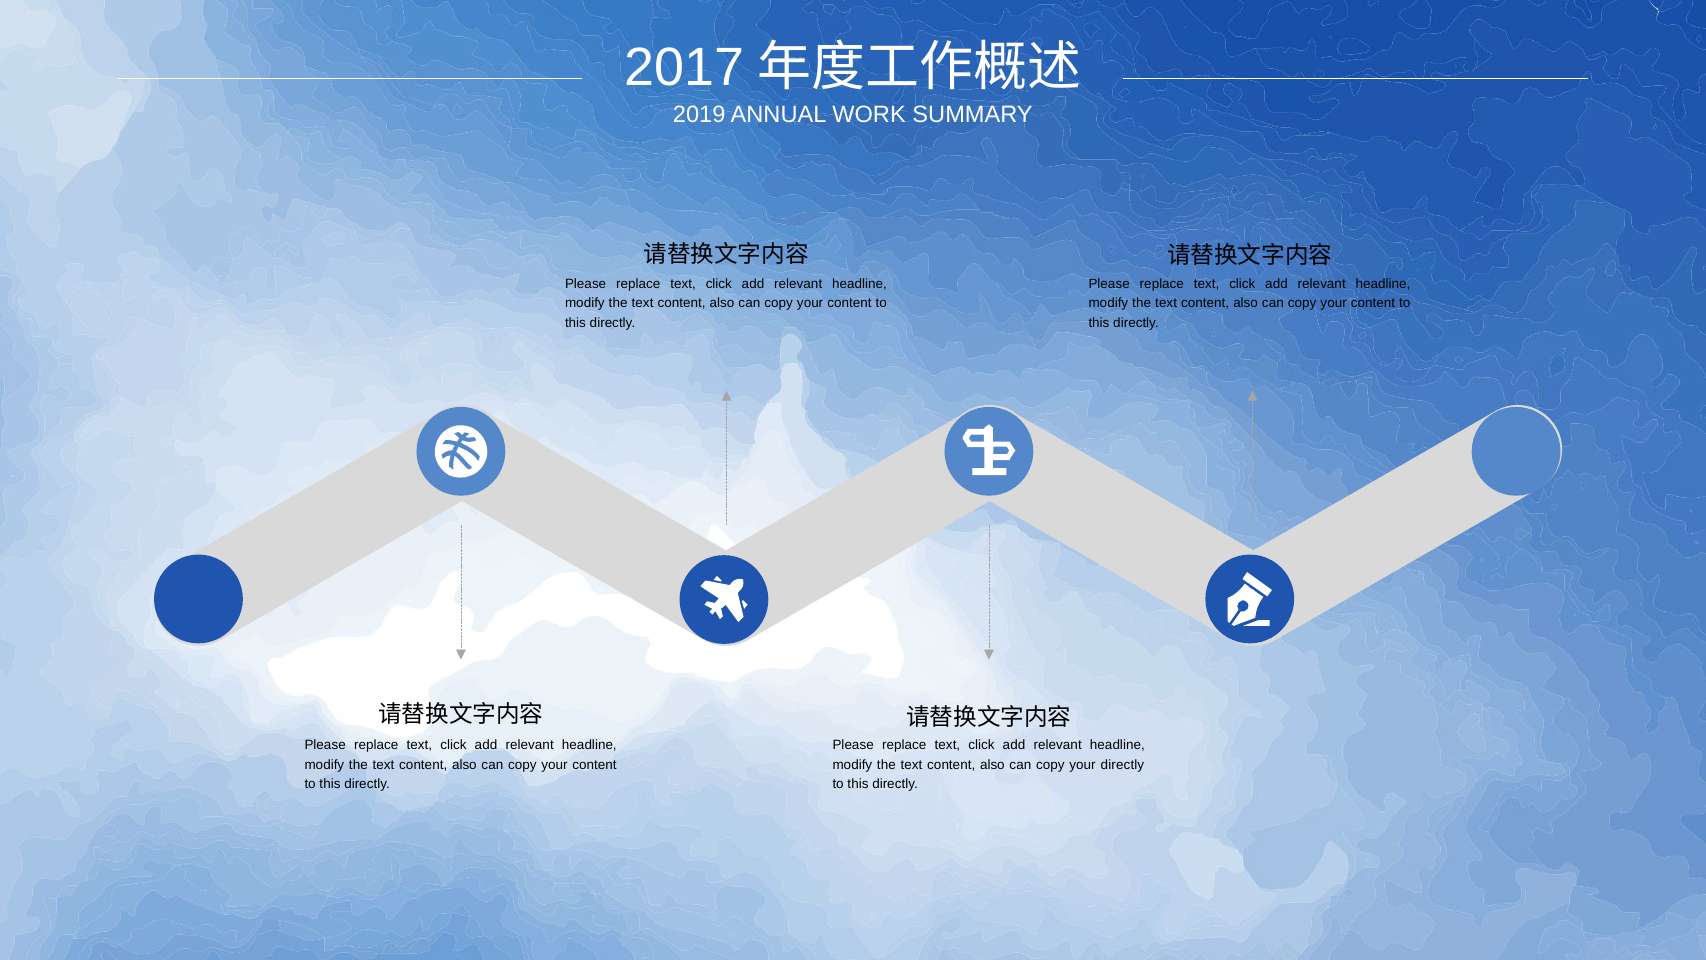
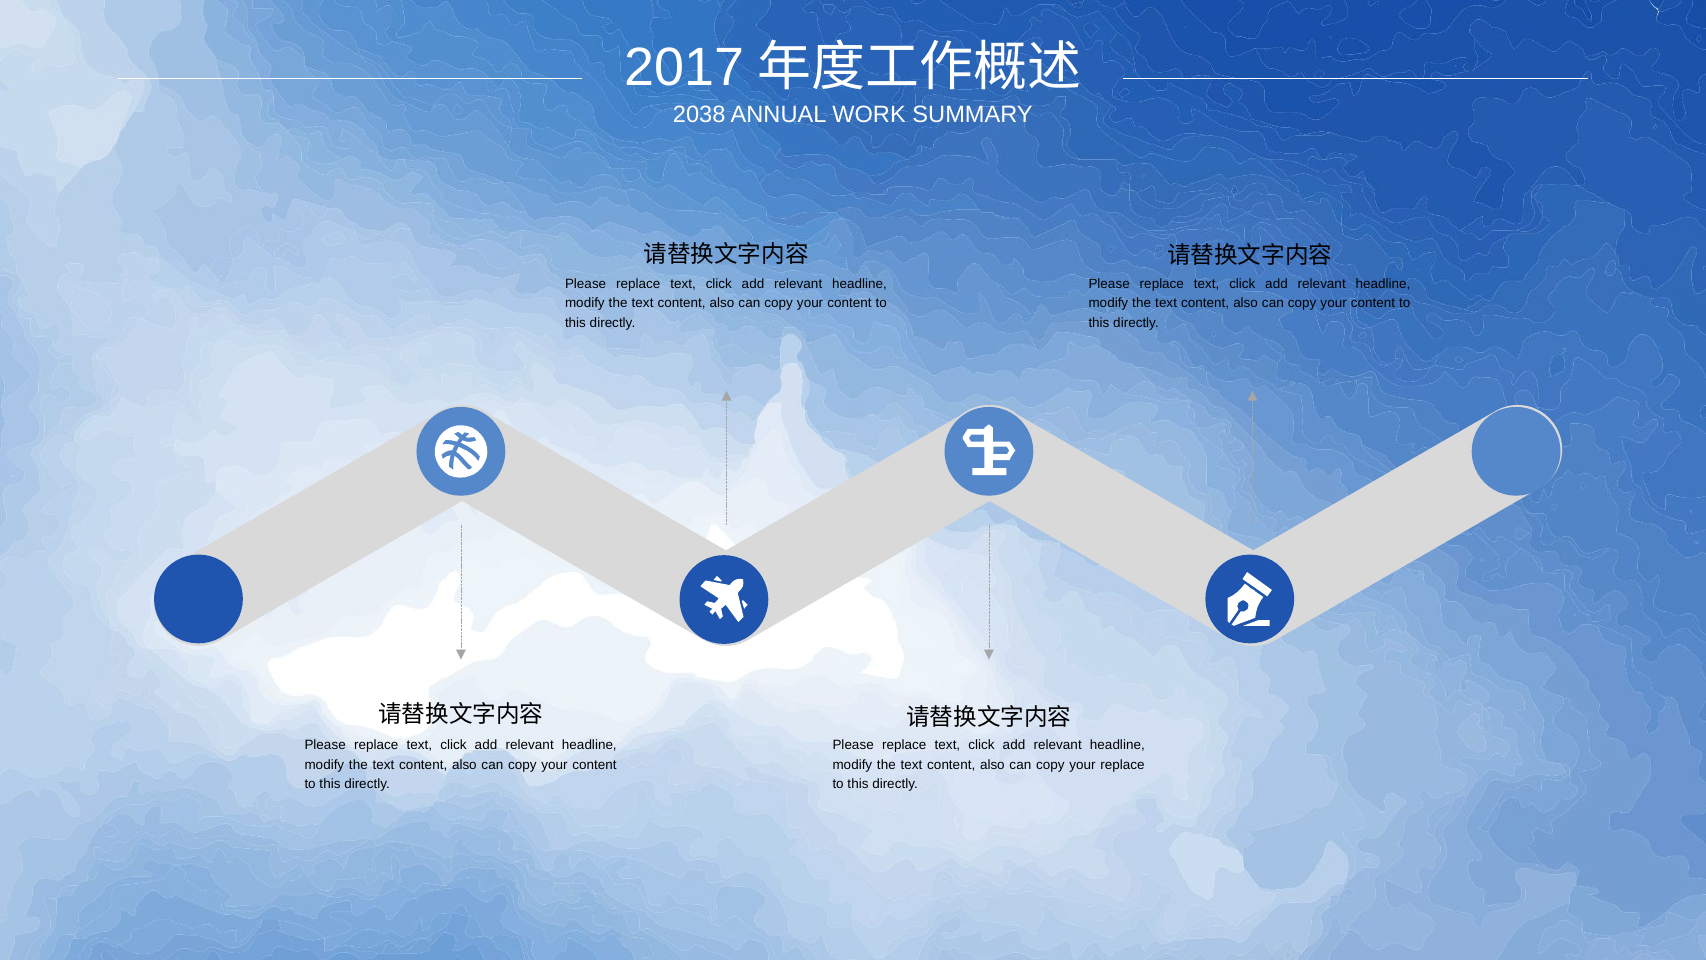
2019: 2019 -> 2038
your directly: directly -> replace
